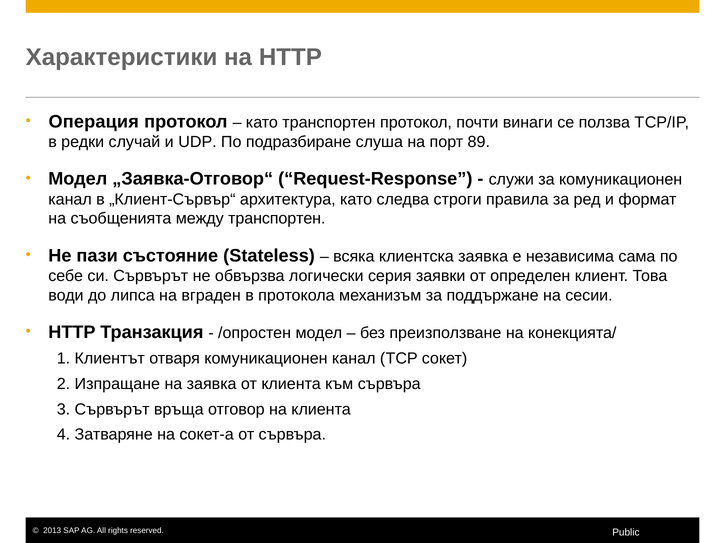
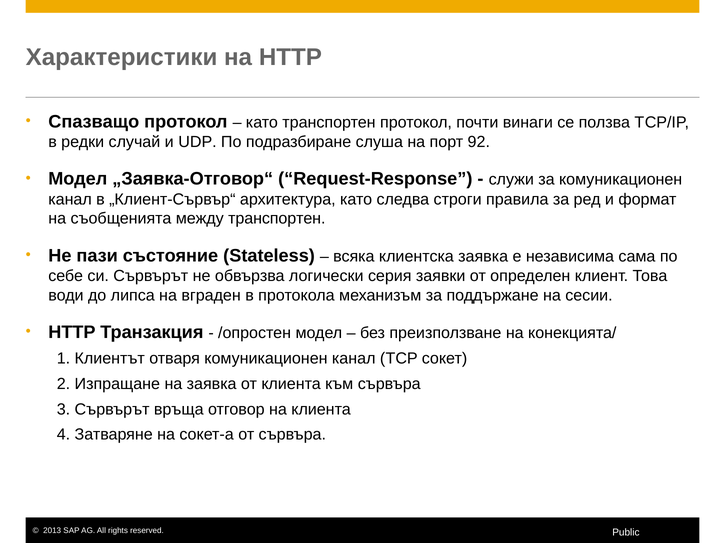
Операция: Операция -> Спазващо
89: 89 -> 92
